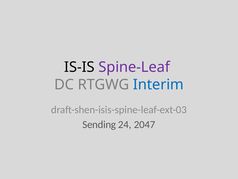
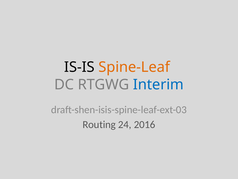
Spine-Leaf colour: purple -> orange
Sending: Sending -> Routing
2047: 2047 -> 2016
